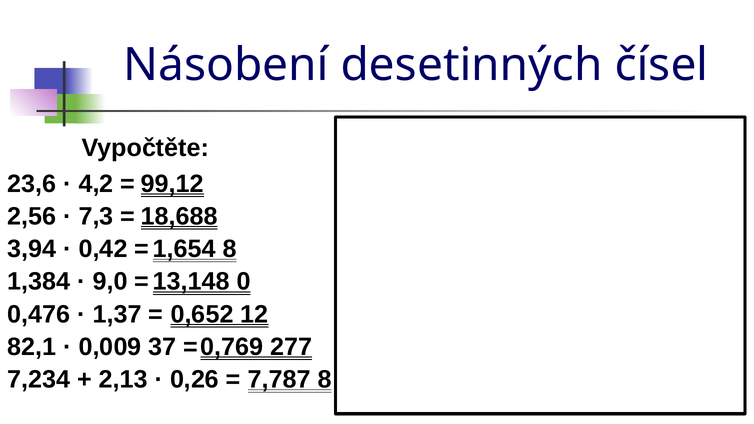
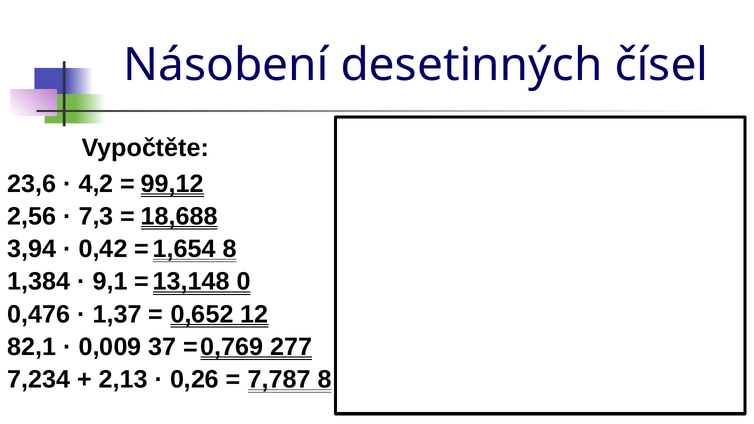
9,0: 9,0 -> 9,1
